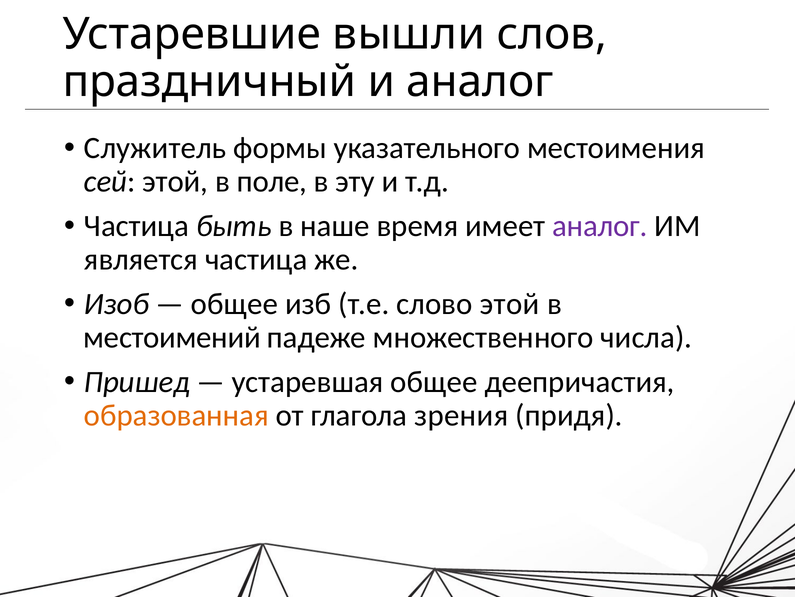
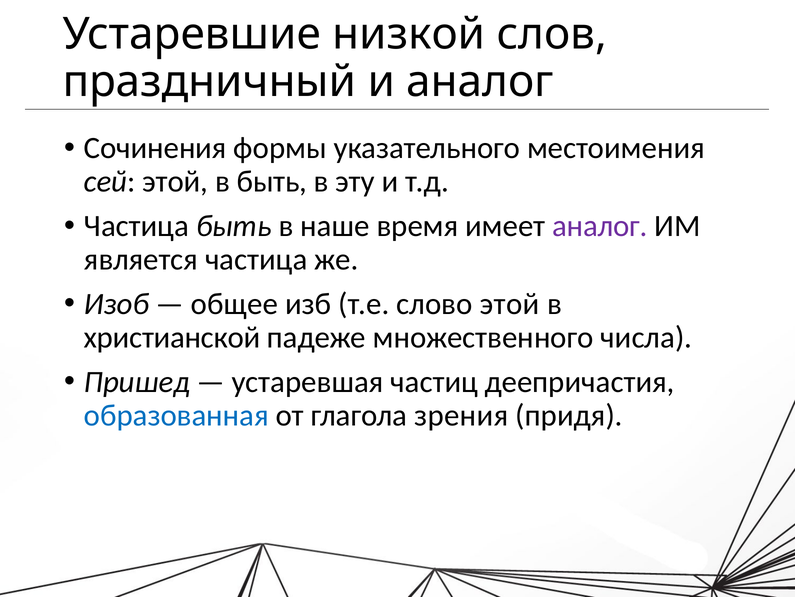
вышли: вышли -> низкой
Служитель: Служитель -> Сочинения
в поле: поле -> быть
местоимений: местоимений -> христианской
устаревшая общее: общее -> частиц
образованная colour: orange -> blue
